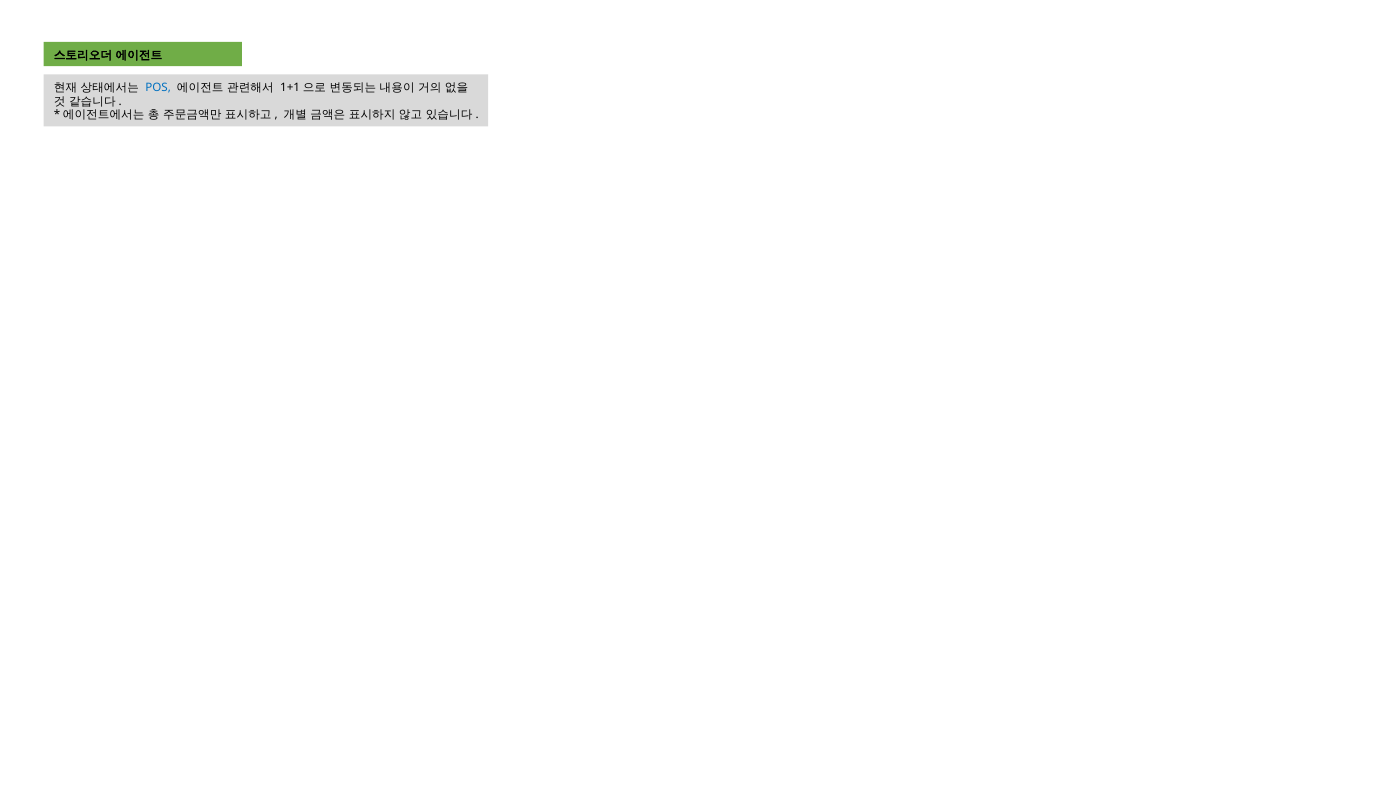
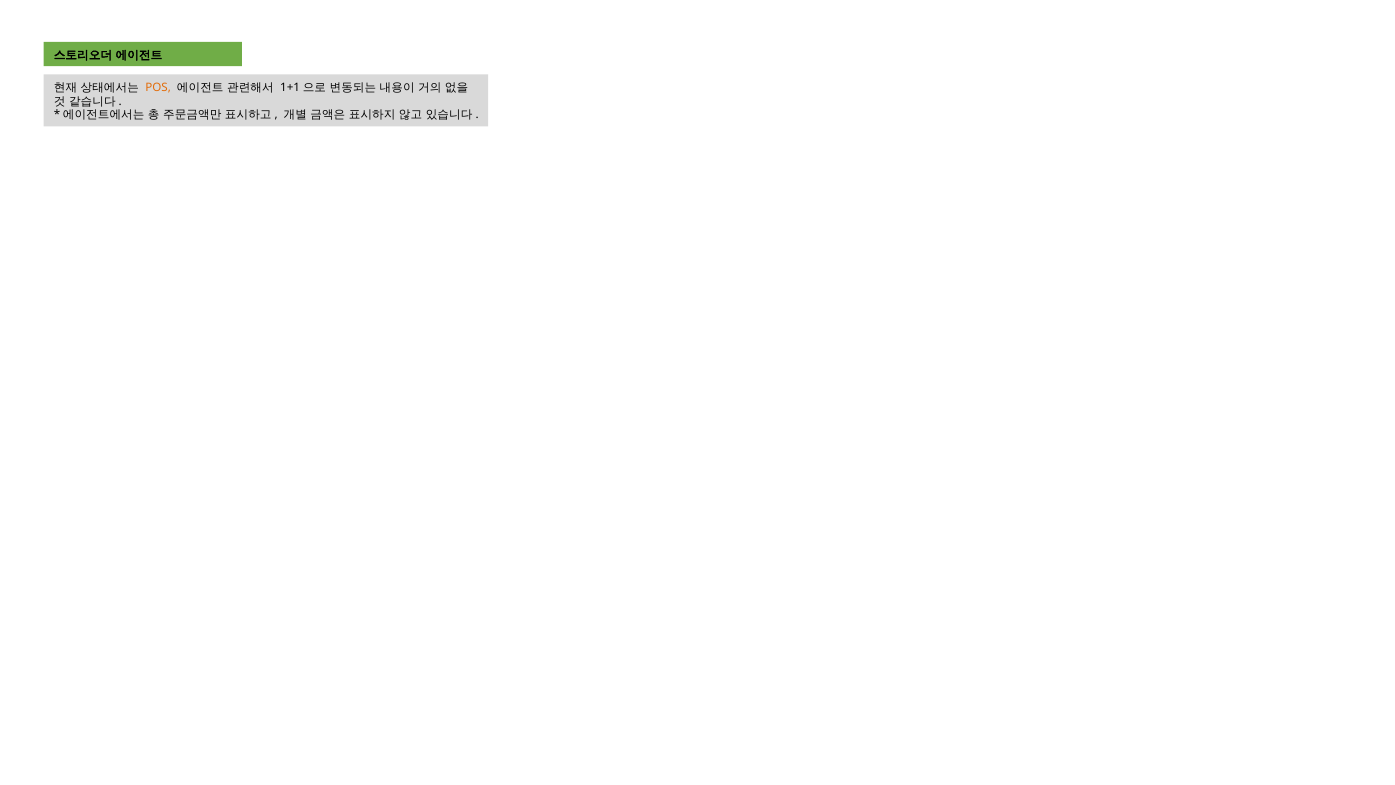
POS colour: blue -> orange
